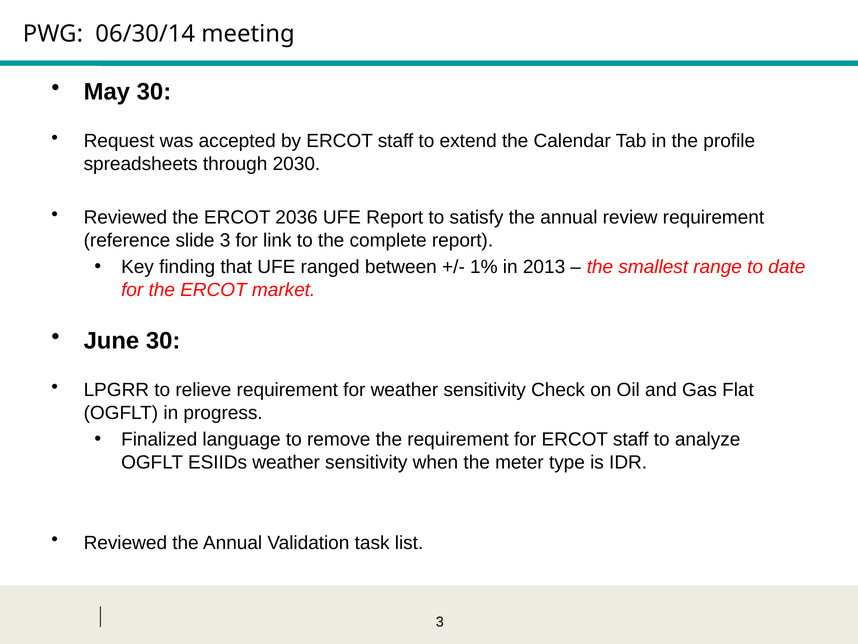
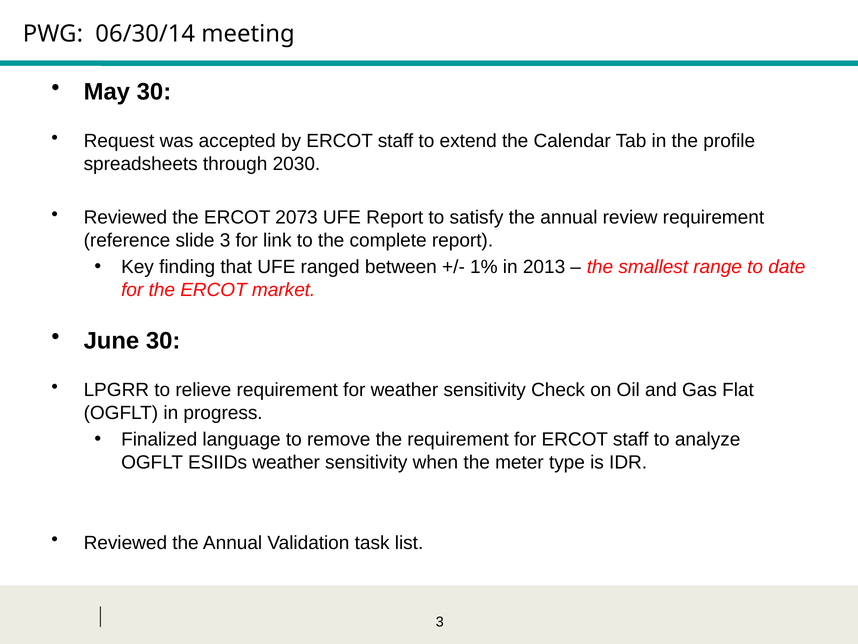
2036: 2036 -> 2073
